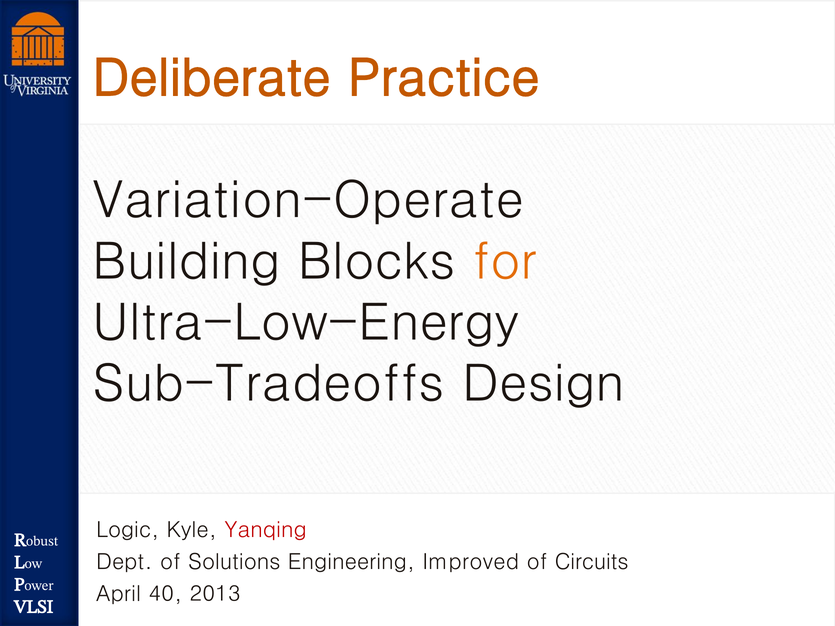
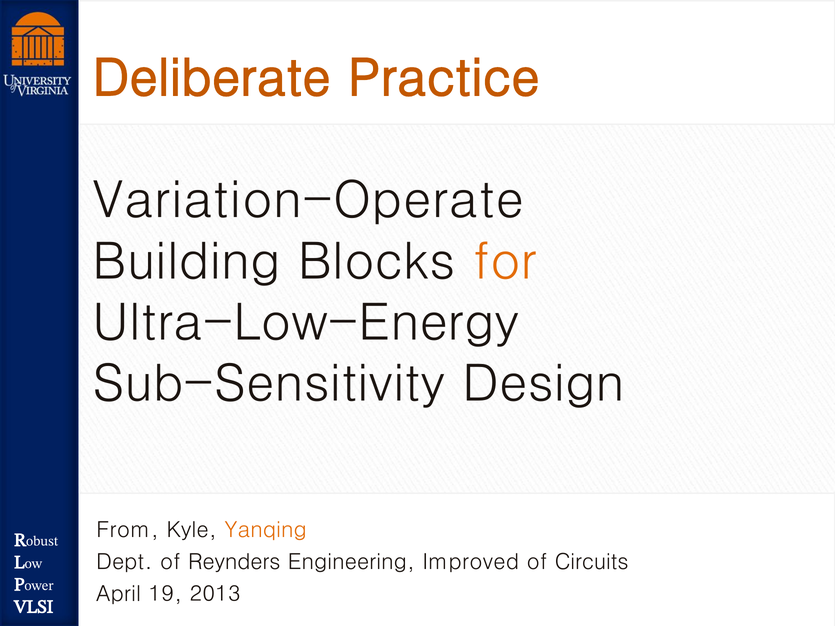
Sub-Tradeoffs: Sub-Tradeoffs -> Sub-Sensitivity
Logic: Logic -> From
Yanqing colour: red -> orange
Solutions: Solutions -> Reynders
40: 40 -> 19
